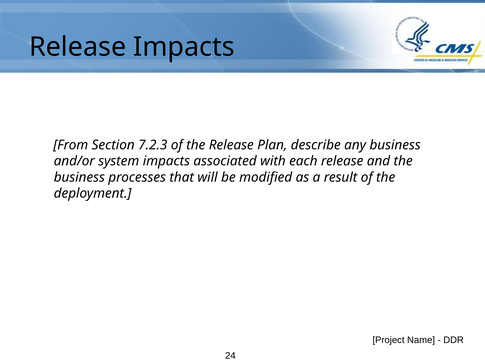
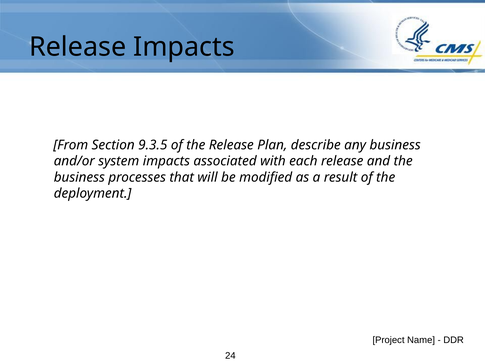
7.2.3: 7.2.3 -> 9.3.5
